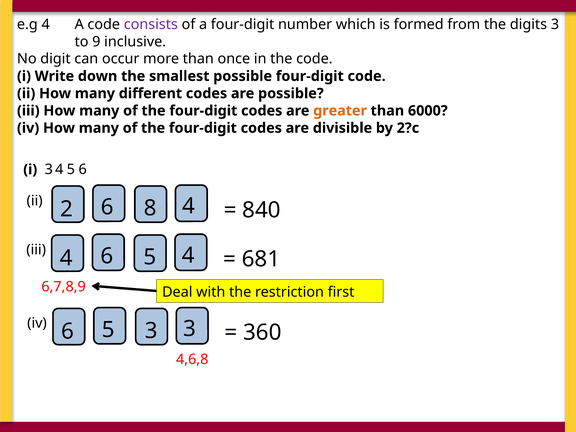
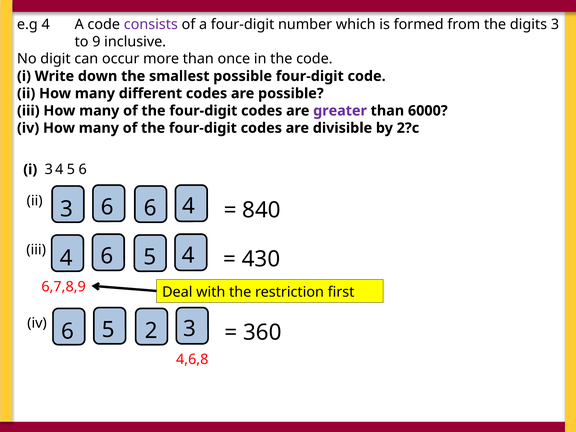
greater colour: orange -> purple
ii 2: 2 -> 3
6 8: 8 -> 6
681: 681 -> 430
5 3: 3 -> 2
